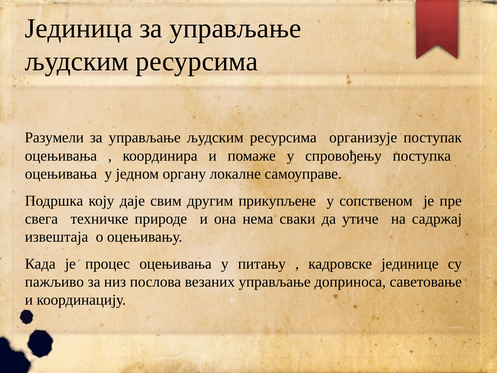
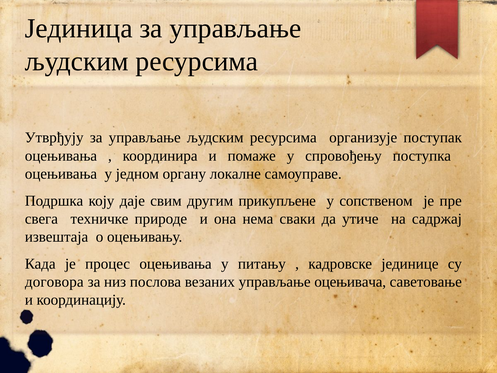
Разумели: Разумели -> Утврђују
пажљиво: пажљиво -> договора
доприноса: доприноса -> оцењивача
